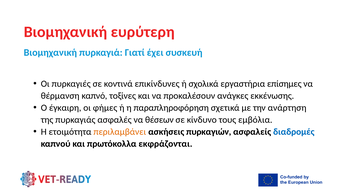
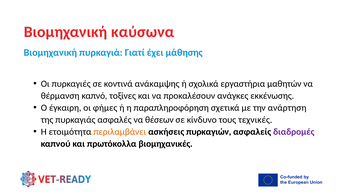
ευρύτερη: ευρύτερη -> καύσωνα
συσκευή: συσκευή -> μάθησης
επικίνδυνες: επικίνδυνες -> ανάκαμψης
επίσημες: επίσημες -> μαθητών
εμβόλια: εμβόλια -> τεχνικές
διαδρομές colour: blue -> purple
εκφράζονται: εκφράζονται -> βιομηχανικές
